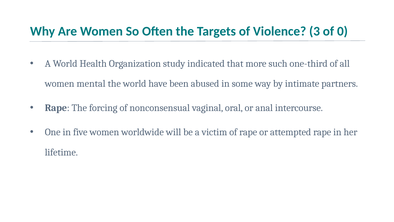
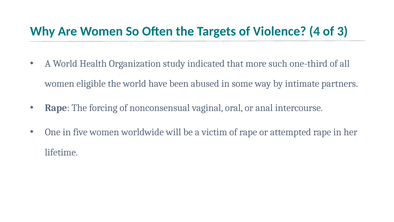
3: 3 -> 4
0: 0 -> 3
mental: mental -> eligible
